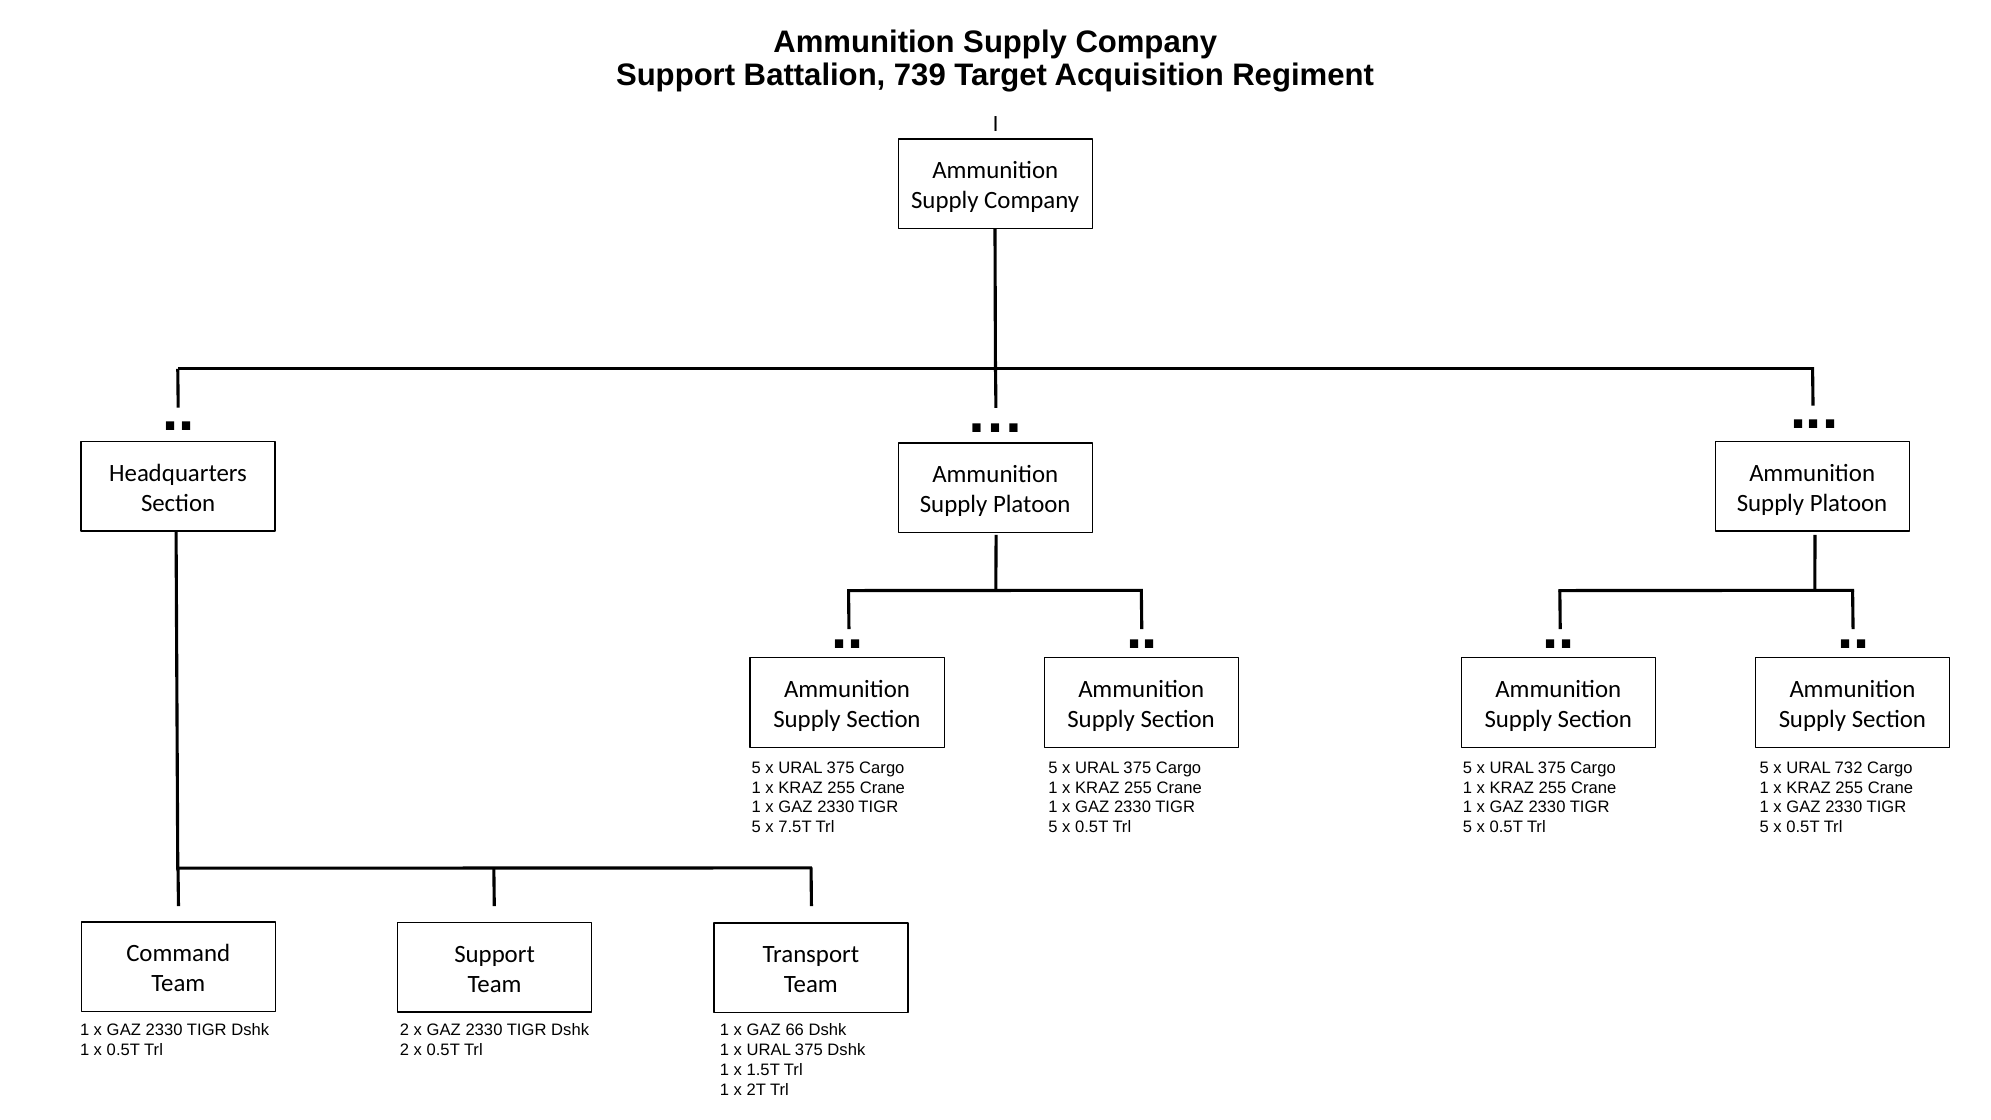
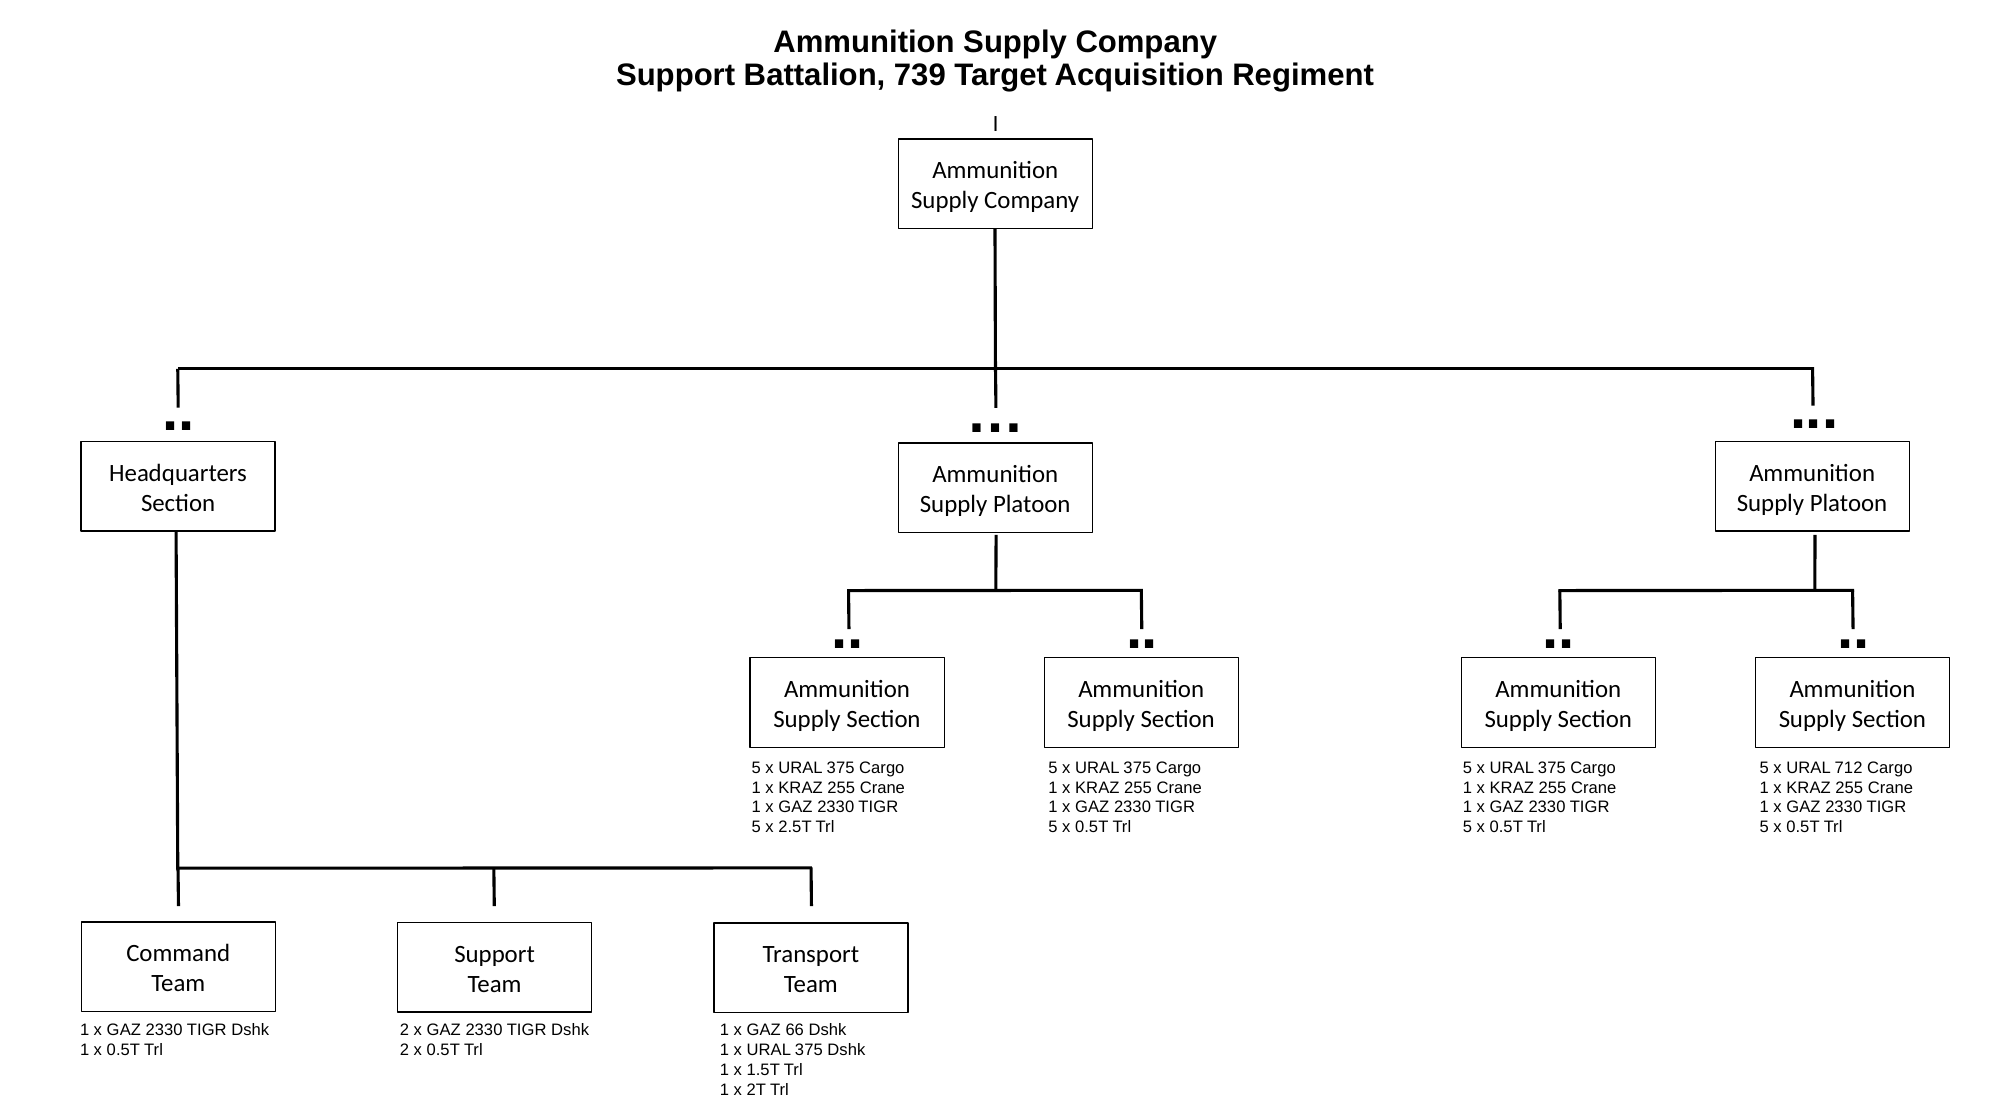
732: 732 -> 712
7.5T: 7.5T -> 2.5T
